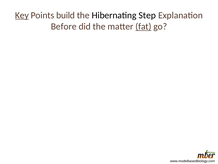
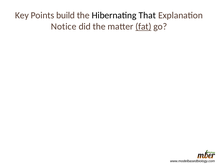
Key underline: present -> none
Step: Step -> That
Before: Before -> Notice
